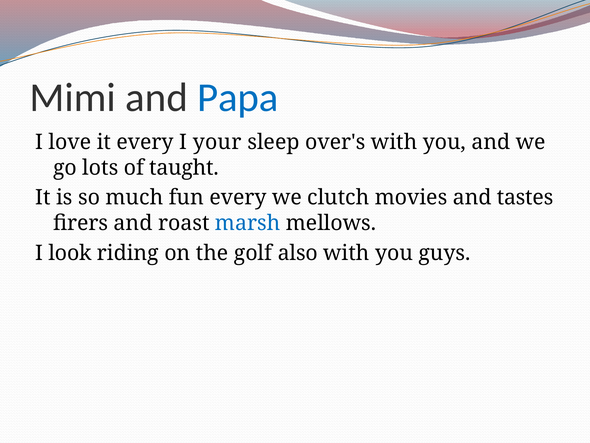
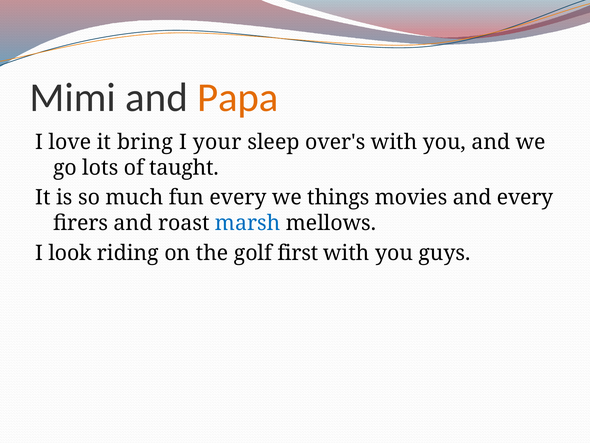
Papa colour: blue -> orange
it every: every -> bring
clutch: clutch -> things
and tastes: tastes -> every
also: also -> first
